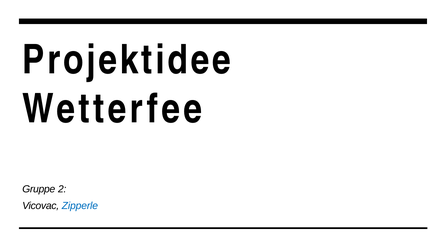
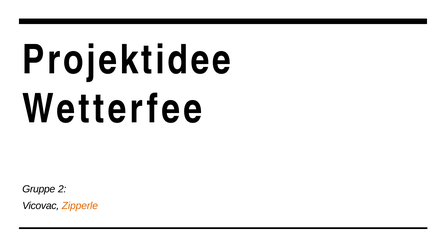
Zipperle colour: blue -> orange
